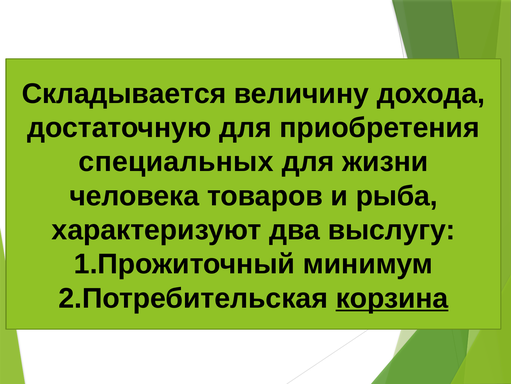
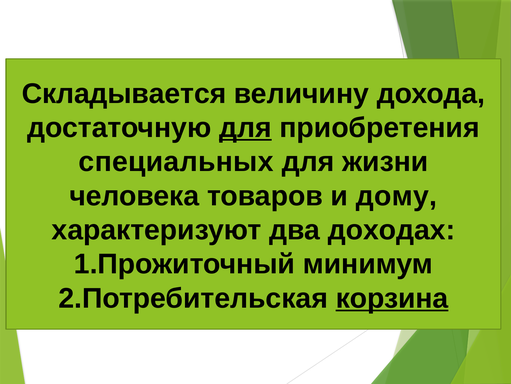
для at (245, 127) underline: none -> present
рыба: рыба -> дому
выслугу: выслугу -> доходах
